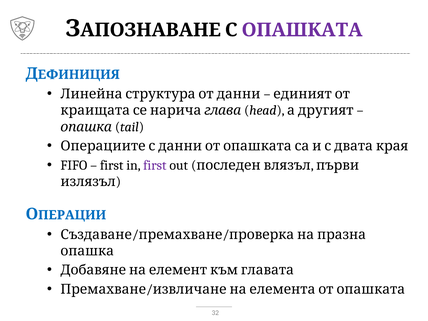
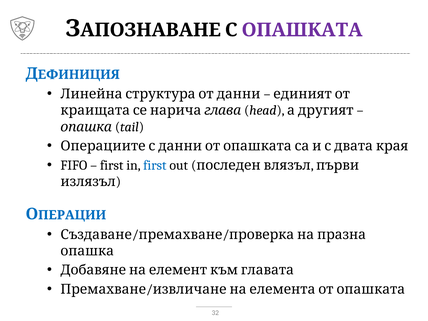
first at (155, 165) colour: purple -> blue
